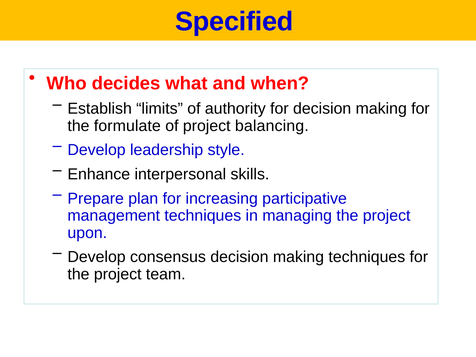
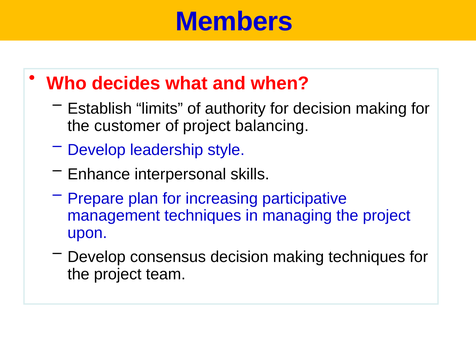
Specified: Specified -> Members
formulate: formulate -> customer
